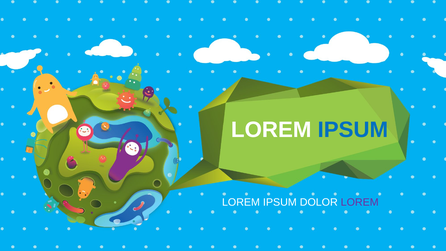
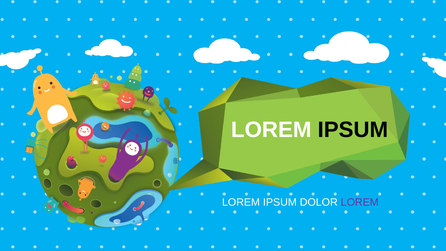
IPSUM at (353, 130) colour: blue -> black
